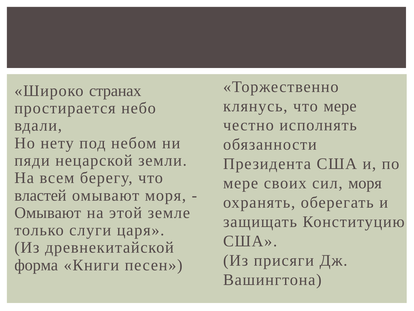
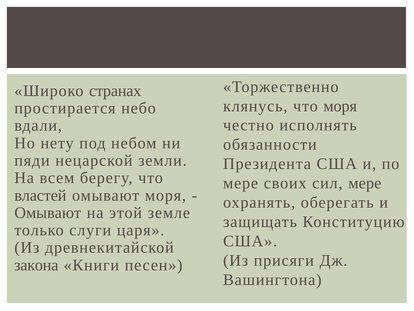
что мере: мере -> моря
сил моря: моря -> мере
форма: форма -> закона
